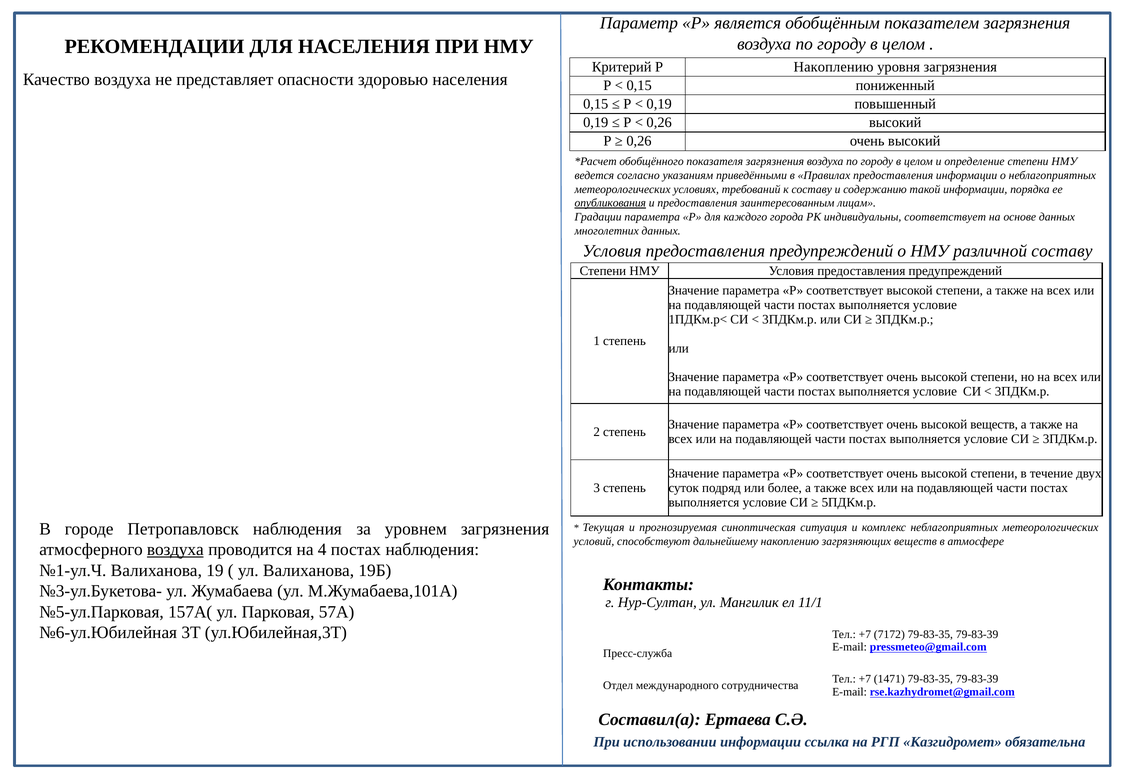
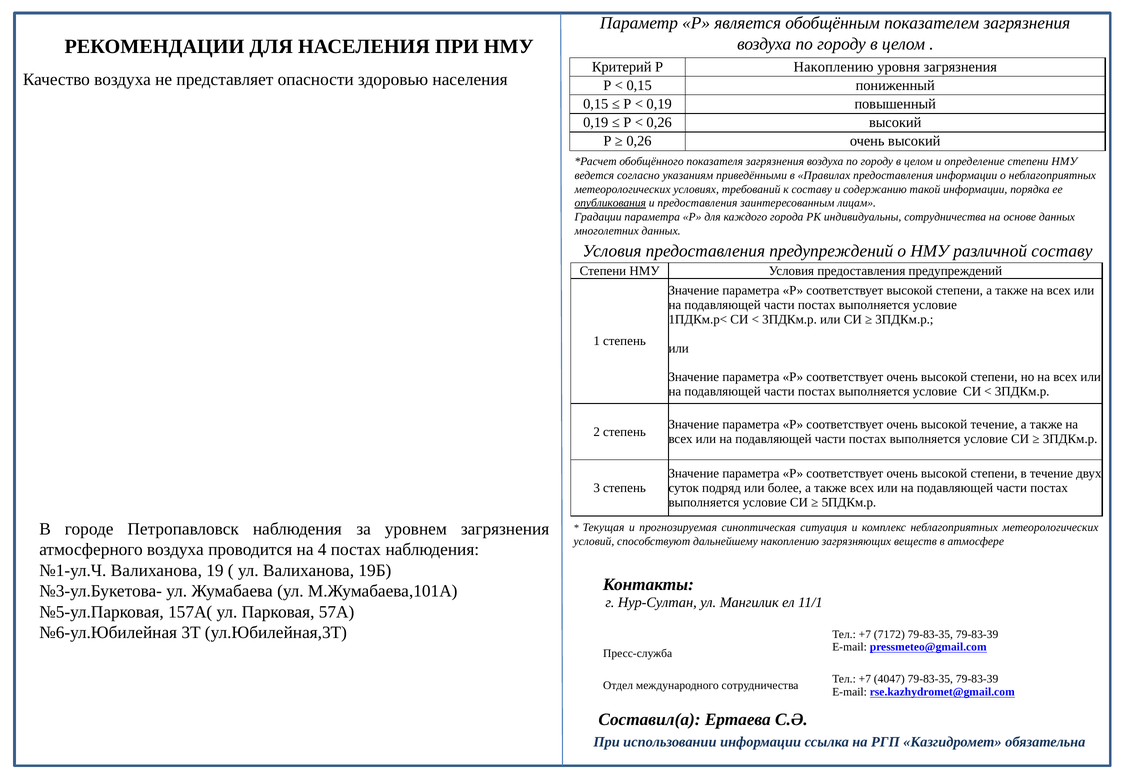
индивидуальны соответствует: соответствует -> сотрудничества
высокой веществ: веществ -> течение
воздуха at (175, 549) underline: present -> none
1471: 1471 -> 4047
